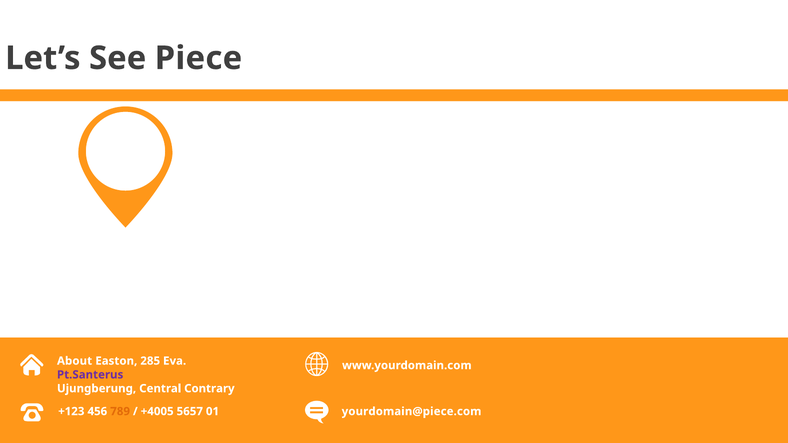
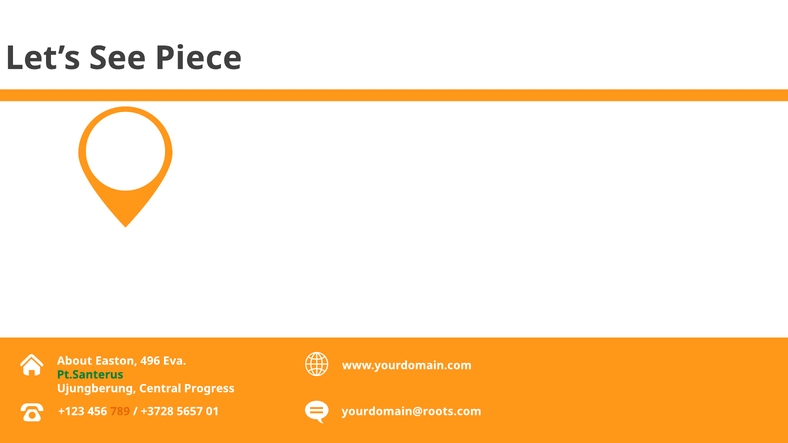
285: 285 -> 496
Pt.Santerus colour: purple -> green
Contrary: Contrary -> Progress
+4005: +4005 -> +3728
yourdomain@piece.com: yourdomain@piece.com -> yourdomain@roots.com
